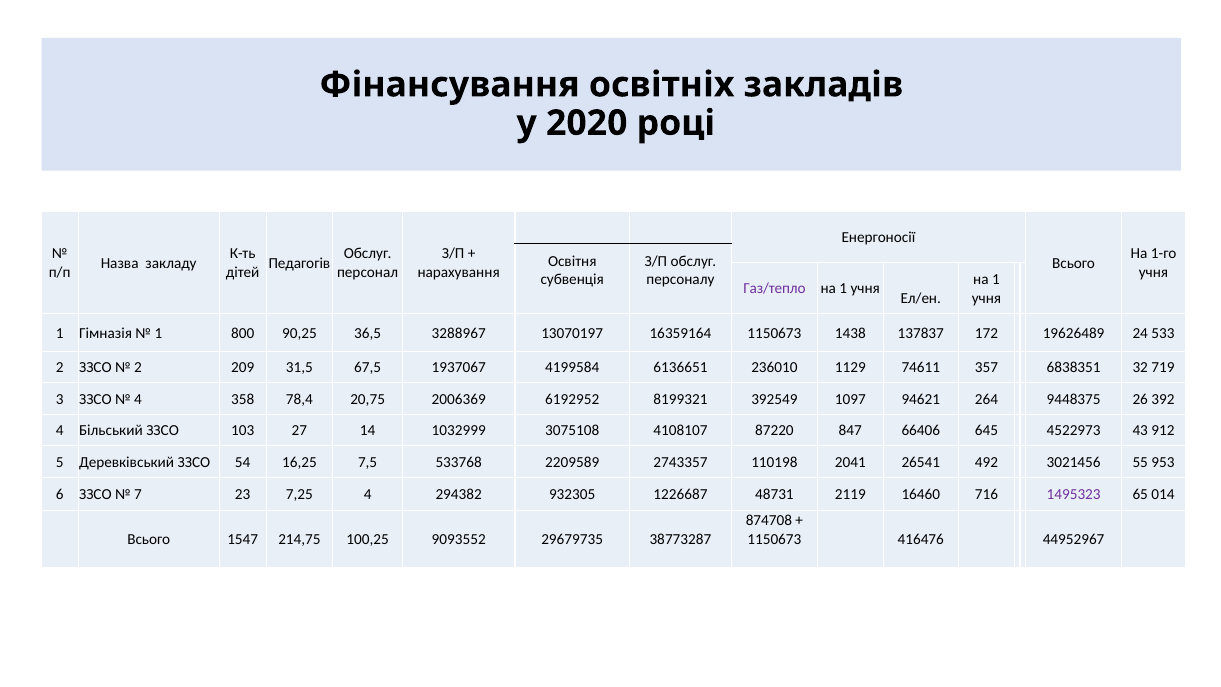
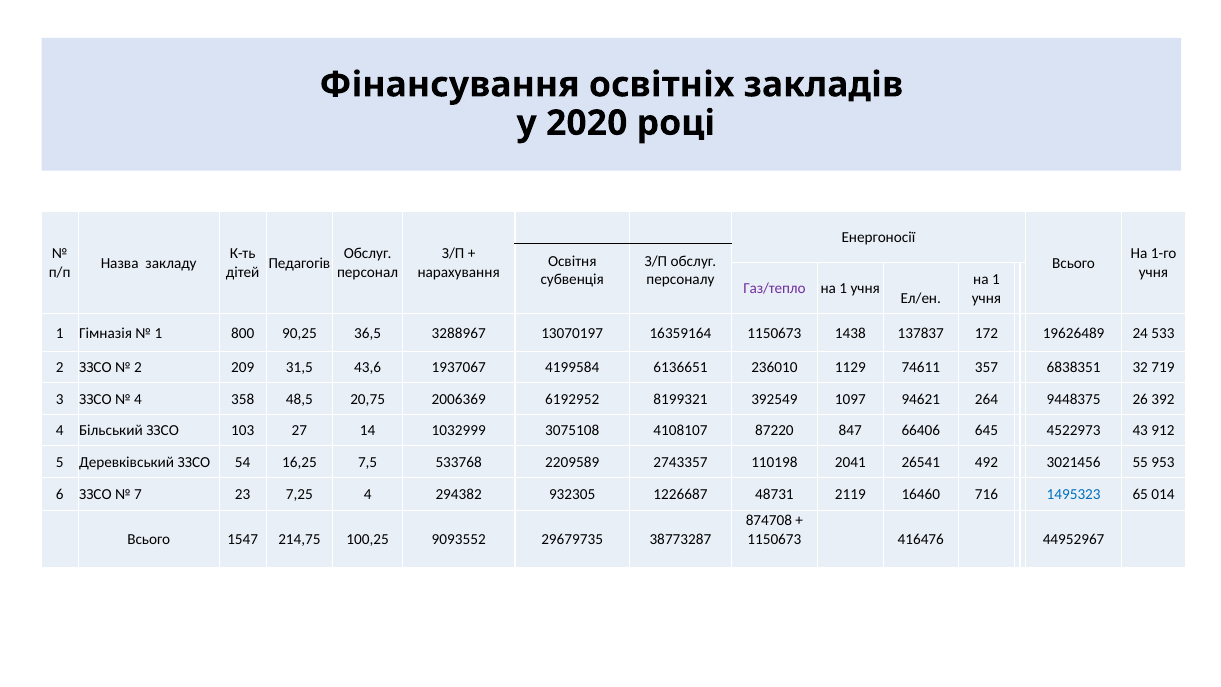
67,5: 67,5 -> 43,6
78,4: 78,4 -> 48,5
1495323 colour: purple -> blue
